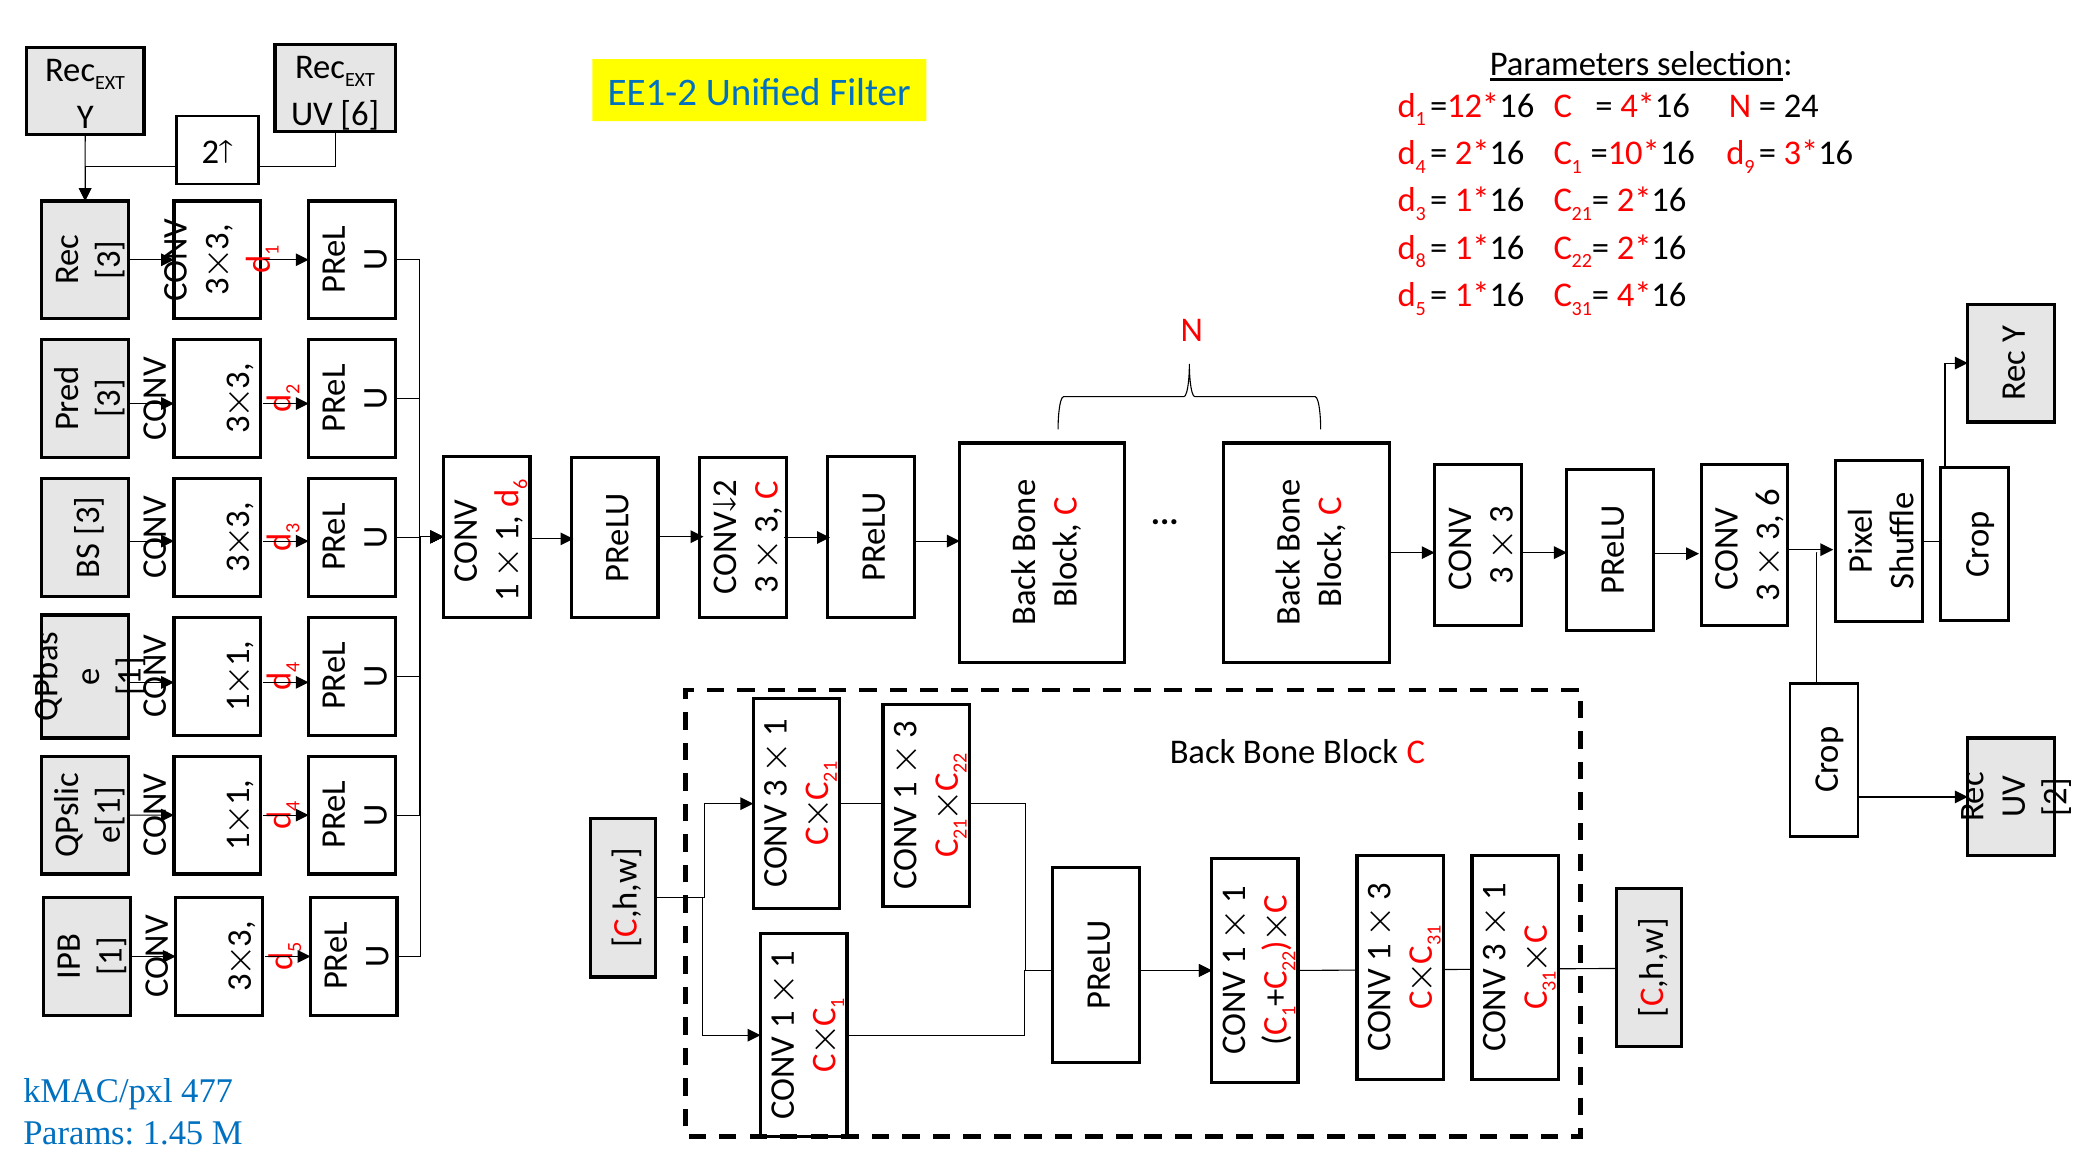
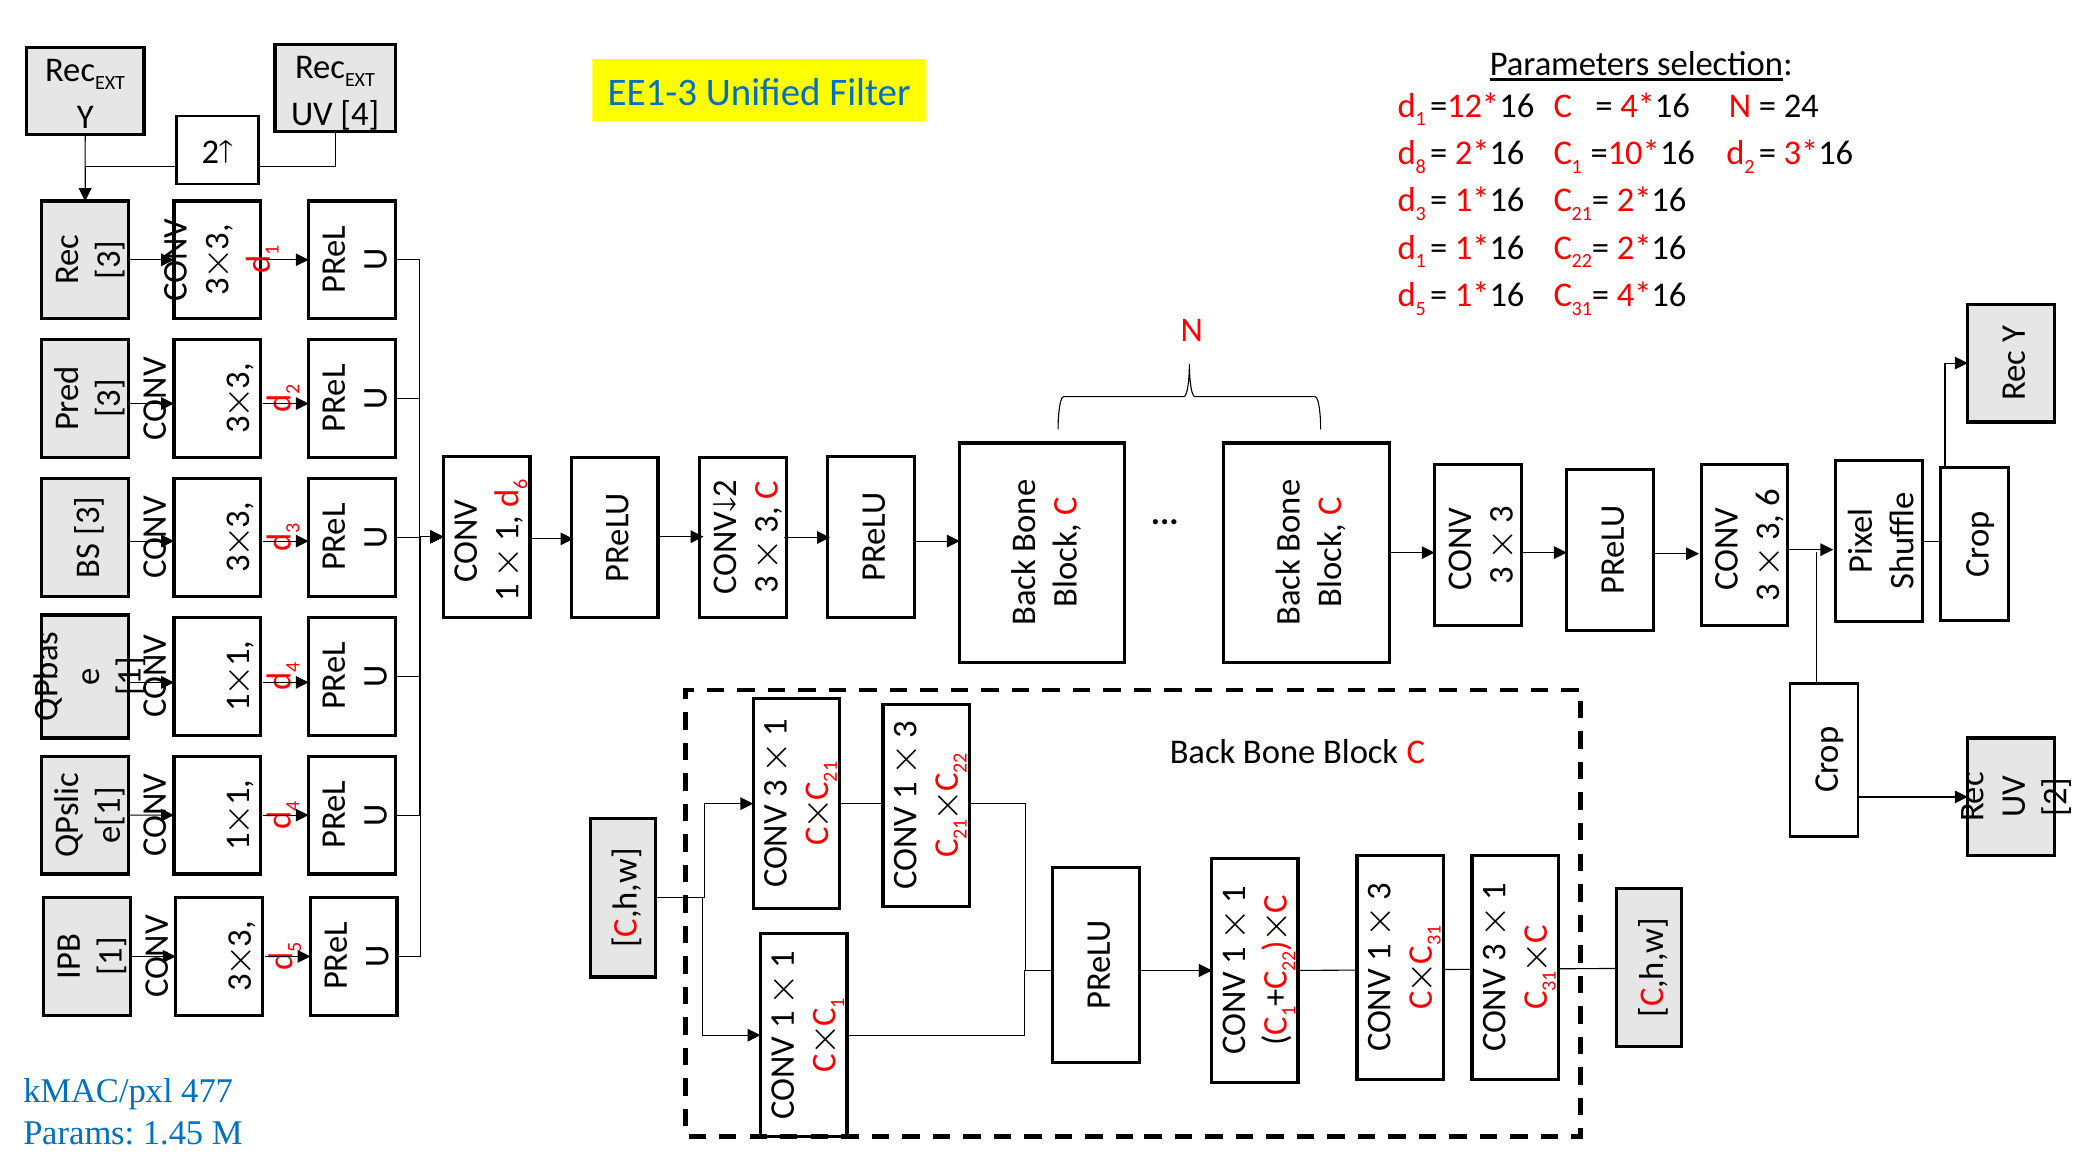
EE1-2: EE1-2 -> EE1-3
UV 6: 6 -> 4
4 at (1421, 166): 4 -> 8
9 at (1749, 166): 9 -> 2
8 at (1421, 261): 8 -> 1
